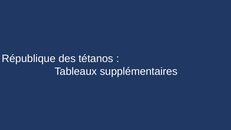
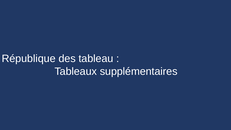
tétanos: tétanos -> tableau
